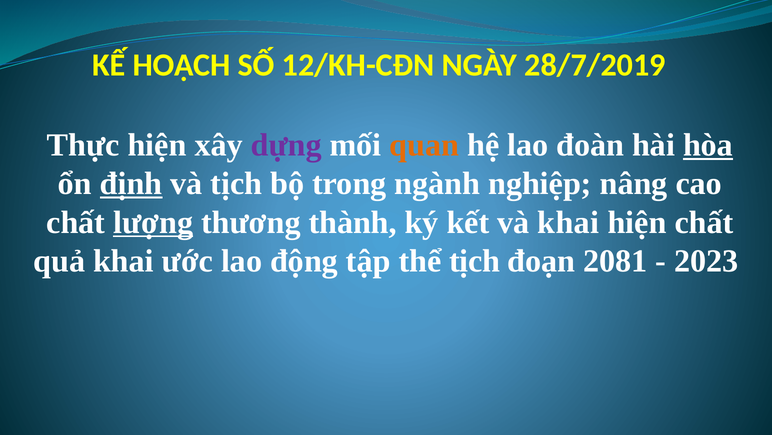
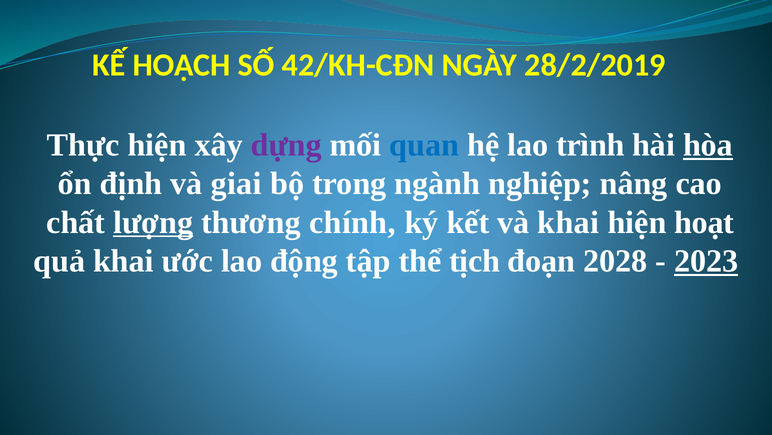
12/KH-CĐN: 12/KH-CĐN -> 42/KH-CĐN
28/7/2019: 28/7/2019 -> 28/2/2019
quan colour: orange -> blue
đoàn: đoàn -> trình
định underline: present -> none
và tịch: tịch -> giai
thành: thành -> chính
hiện chất: chất -> hoạt
2081: 2081 -> 2028
2023 underline: none -> present
